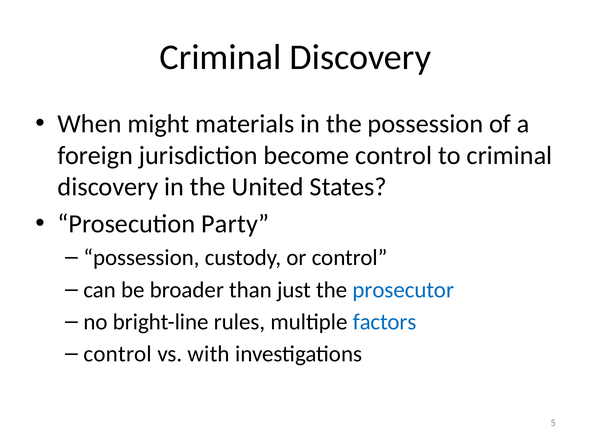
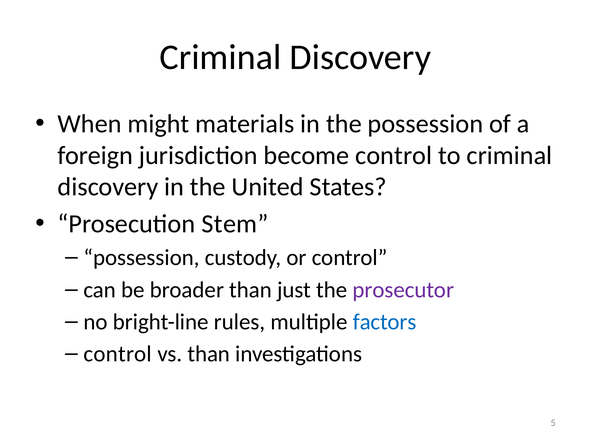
Party: Party -> Stem
prosecutor colour: blue -> purple
vs with: with -> than
